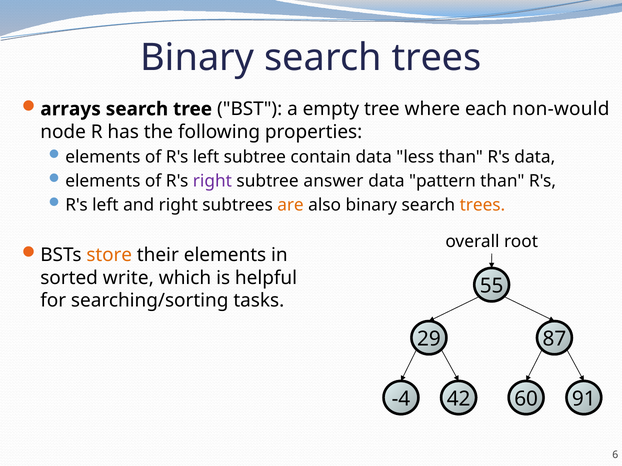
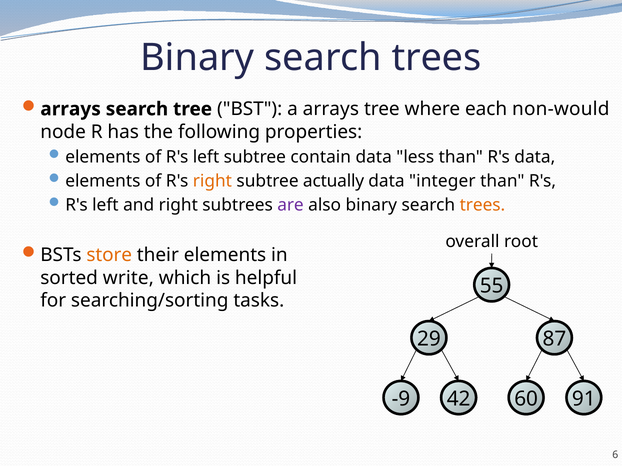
a empty: empty -> arrays
right at (212, 181) colour: purple -> orange
answer: answer -> actually
pattern: pattern -> integer
are colour: orange -> purple
-4: -4 -> -9
